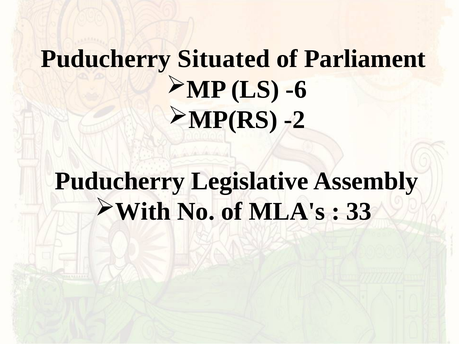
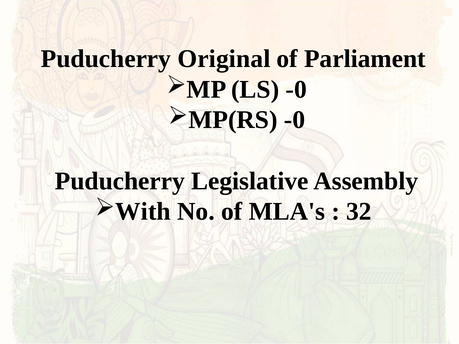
Situated: Situated -> Original
LS -6: -6 -> -0
MP(RS -2: -2 -> -0
33: 33 -> 32
